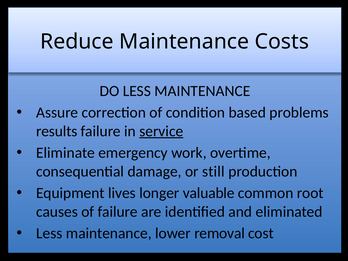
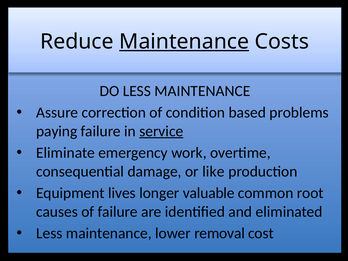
Maintenance at (184, 42) underline: none -> present
results: results -> paying
still: still -> like
